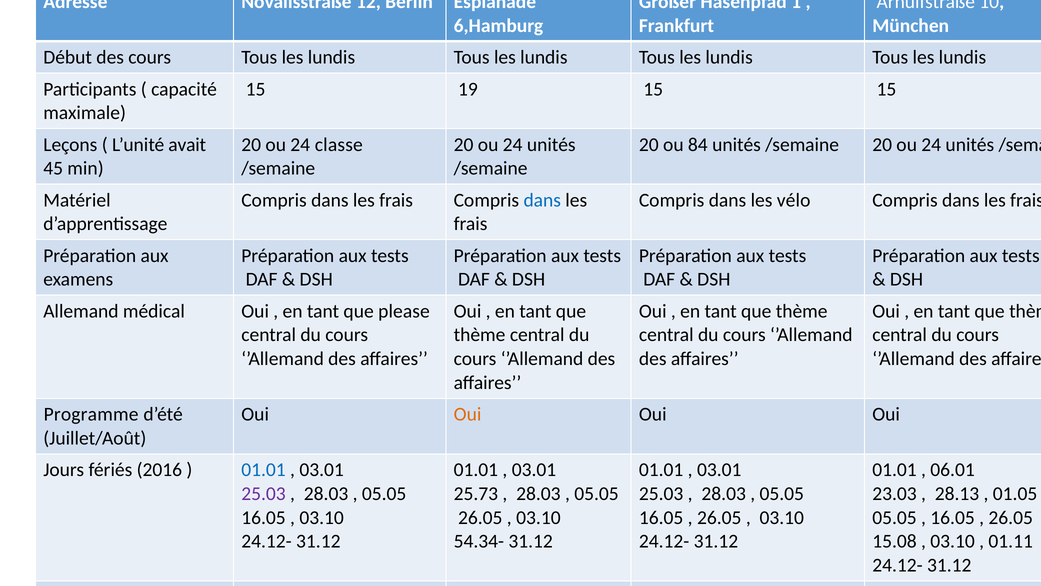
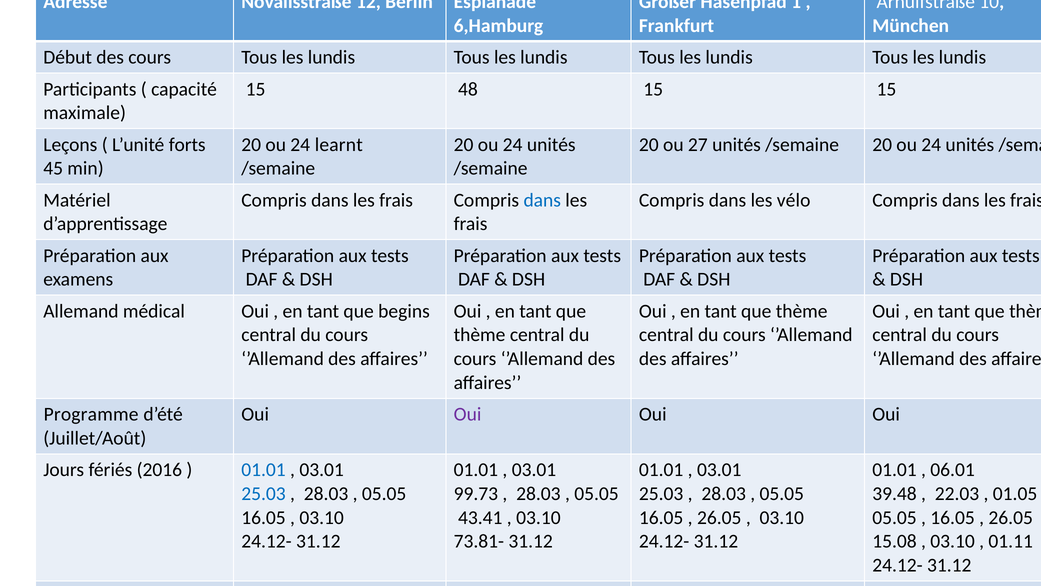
19: 19 -> 48
avait: avait -> forts
classe: classe -> learnt
84: 84 -> 27
please: please -> begins
Oui at (468, 414) colour: orange -> purple
25.03 at (264, 493) colour: purple -> blue
25.73: 25.73 -> 99.73
23.03: 23.03 -> 39.48
28.13: 28.13 -> 22.03
26.05 at (480, 517): 26.05 -> 43.41
54.34-: 54.34- -> 73.81-
